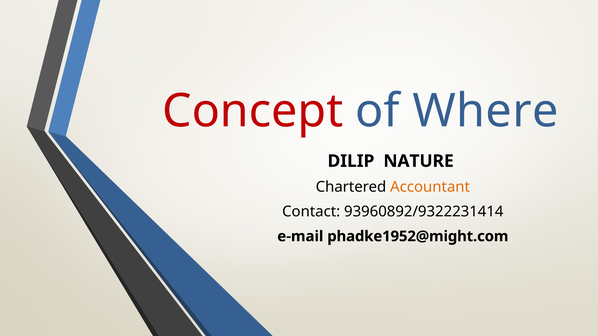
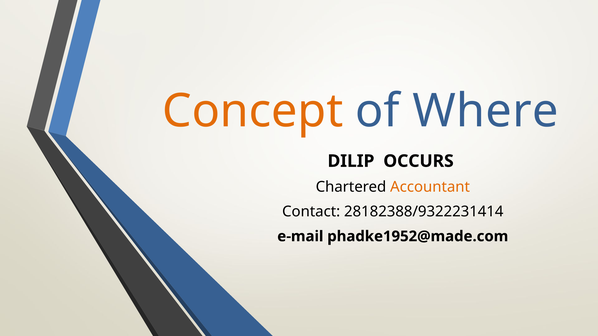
Concept colour: red -> orange
NATURE: NATURE -> OCCURS
93960892/9322231414: 93960892/9322231414 -> 28182388/9322231414
phadke1952@might.com: phadke1952@might.com -> phadke1952@made.com
